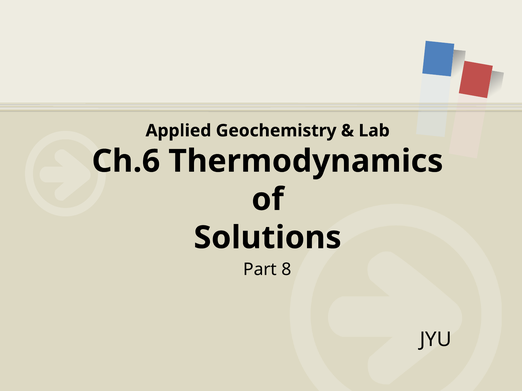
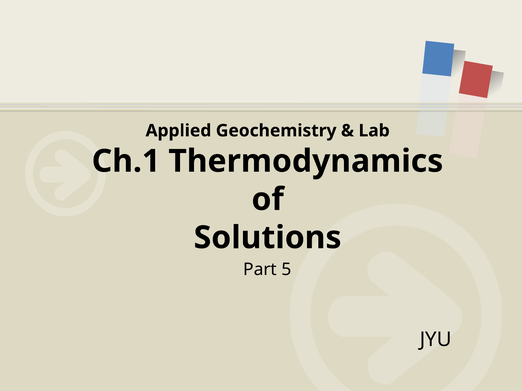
Ch.6: Ch.6 -> Ch.1
8: 8 -> 5
